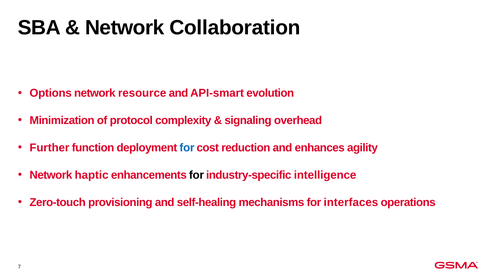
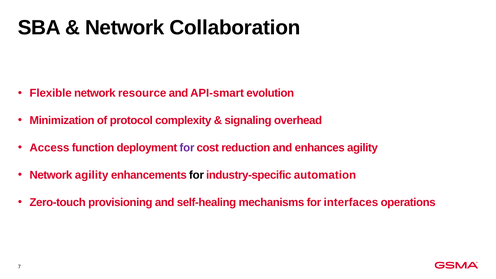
Options: Options -> Flexible
Further: Further -> Access
for at (187, 148) colour: blue -> purple
Network haptic: haptic -> agility
intelligence: intelligence -> automation
